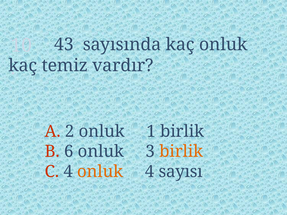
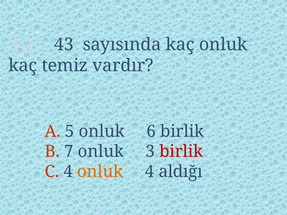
2: 2 -> 5
1: 1 -> 6
6: 6 -> 7
birlik at (181, 152) colour: orange -> red
sayısı: sayısı -> aldığı
